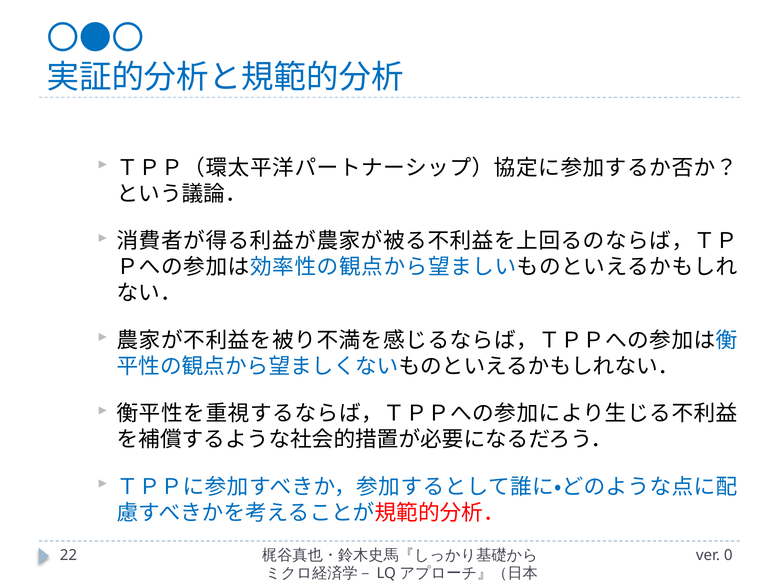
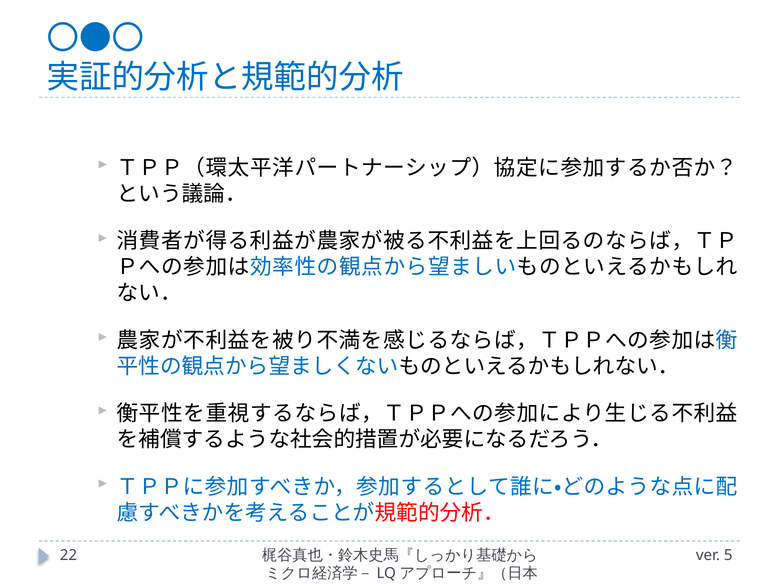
0: 0 -> 5
